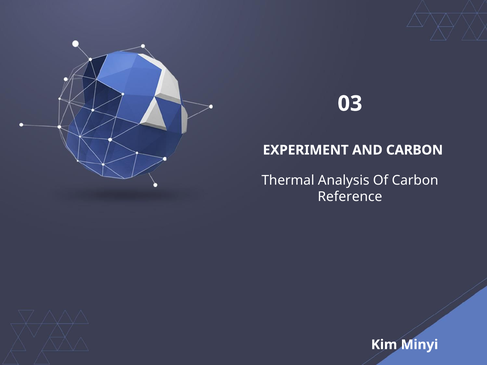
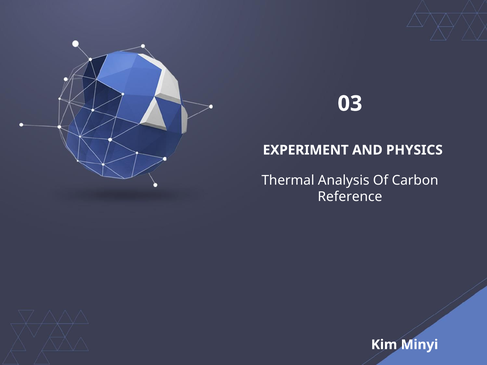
AND CARBON: CARBON -> PHYSICS
